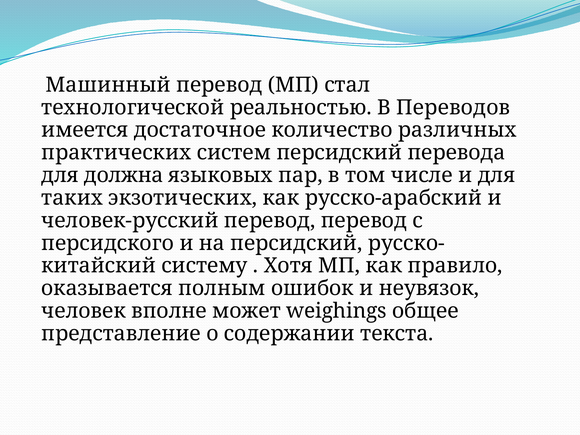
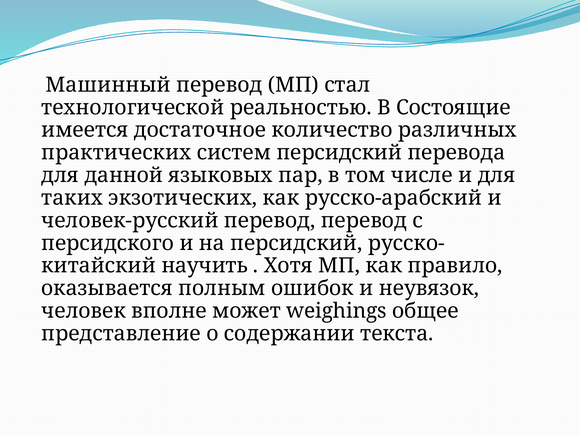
Переводов: Переводов -> Состоящие
должна: должна -> данной
систему: систему -> научить
